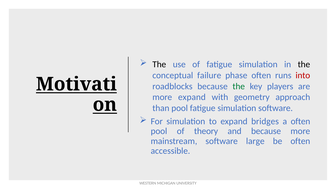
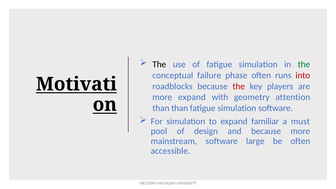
the at (304, 64) colour: black -> green
the at (239, 86) colour: green -> red
approach: approach -> attention
than pool: pool -> than
bridges: bridges -> familiar
a often: often -> must
theory: theory -> design
